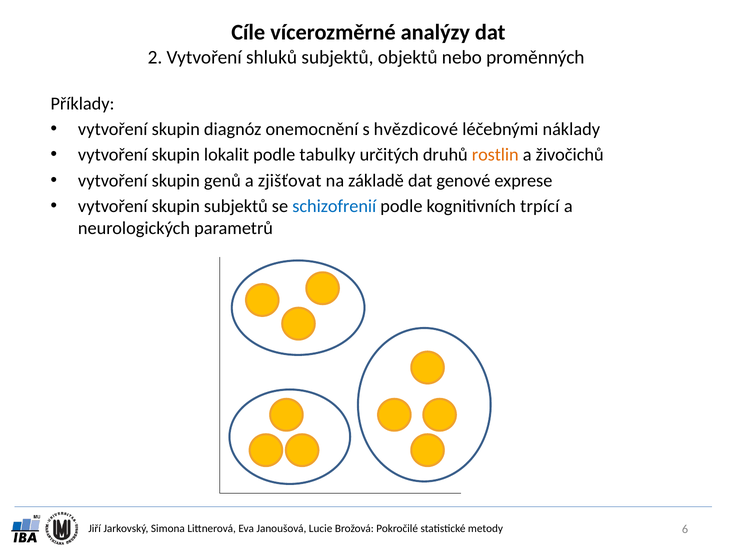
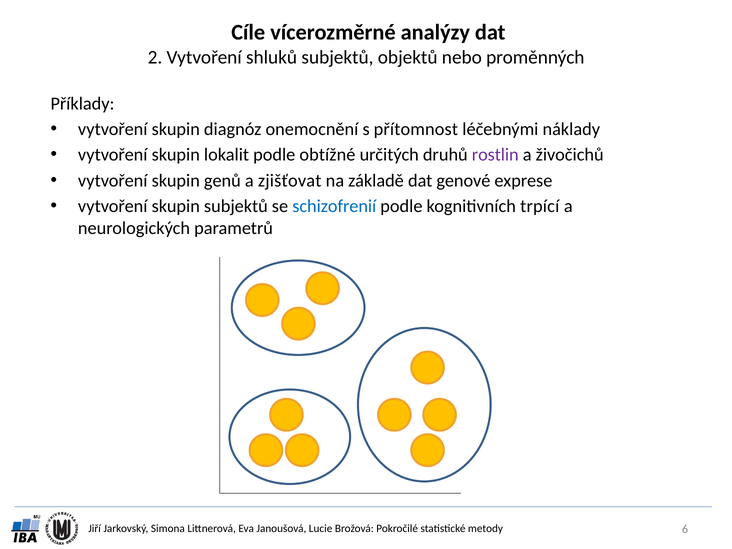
hvězdicové: hvězdicové -> přítomnost
tabulky: tabulky -> obtížné
rostlin colour: orange -> purple
